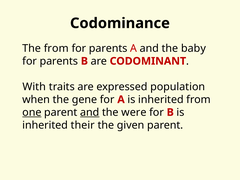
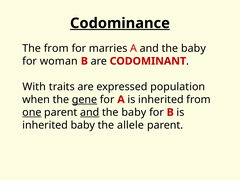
Codominance underline: none -> present
parents at (108, 48): parents -> marries
parents at (59, 61): parents -> woman
gene underline: none -> present
were at (134, 112): were -> baby
inherited their: their -> baby
given: given -> allele
